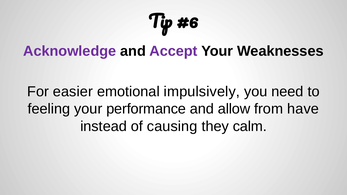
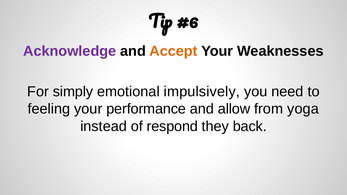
Accept colour: purple -> orange
easier: easier -> simply
have: have -> yoga
causing: causing -> respond
calm: calm -> back
